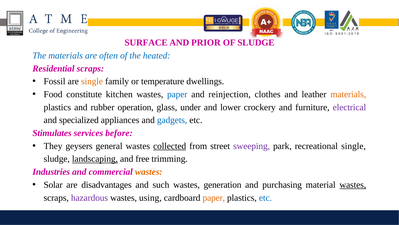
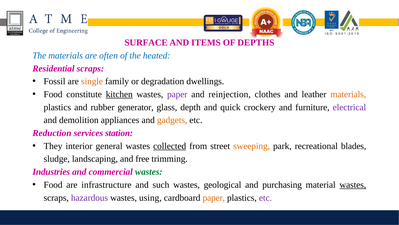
PRIOR: PRIOR -> ITEMS
OF SLUDGE: SLUDGE -> DEPTHS
temperature: temperature -> degradation
kitchen underline: none -> present
paper at (177, 94) colour: blue -> purple
operation: operation -> generator
under: under -> depth
lower: lower -> quick
specialized: specialized -> demolition
gadgets colour: blue -> orange
Stimulates: Stimulates -> Reduction
before: before -> station
geysers: geysers -> interior
sweeping colour: purple -> orange
recreational single: single -> blades
landscaping underline: present -> none
wastes at (149, 171) colour: orange -> green
Solar at (53, 184): Solar -> Food
disadvantages: disadvantages -> infrastructure
generation: generation -> geological
etc at (265, 197) colour: blue -> purple
